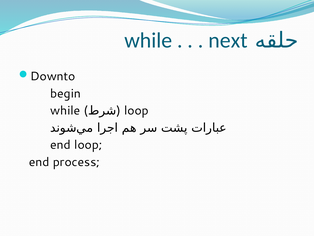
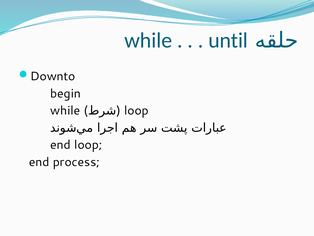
next: next -> until
